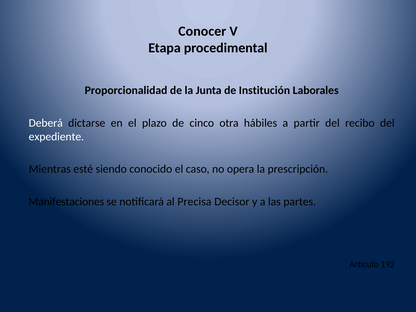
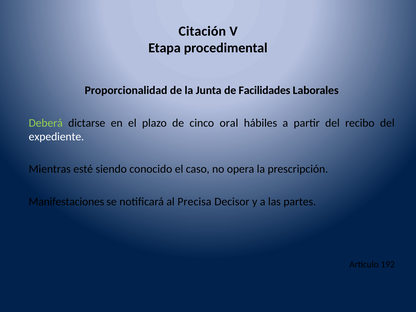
Conocer: Conocer -> Citación
Institución: Institución -> Facilidades
Deberá colour: white -> light green
otra: otra -> oral
